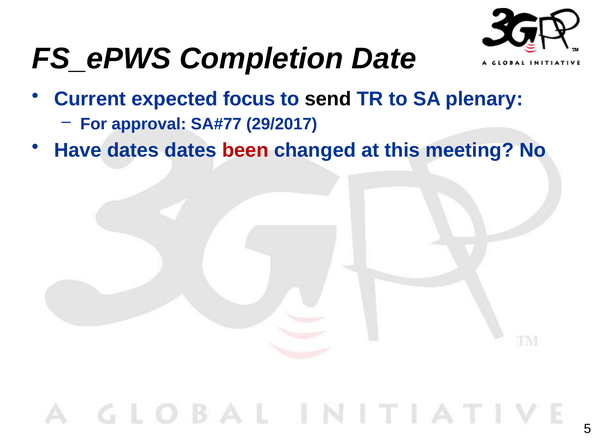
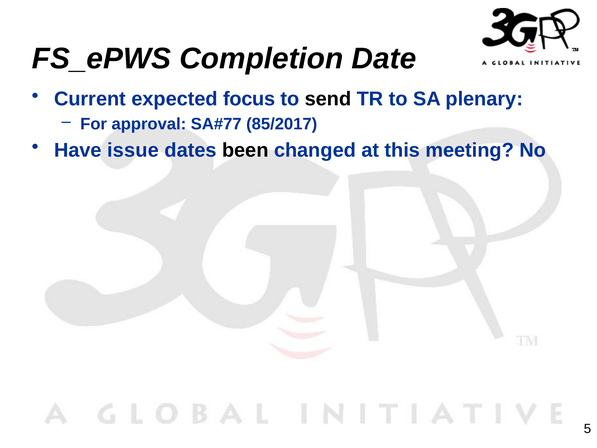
29/2017: 29/2017 -> 85/2017
Have dates: dates -> issue
been colour: red -> black
